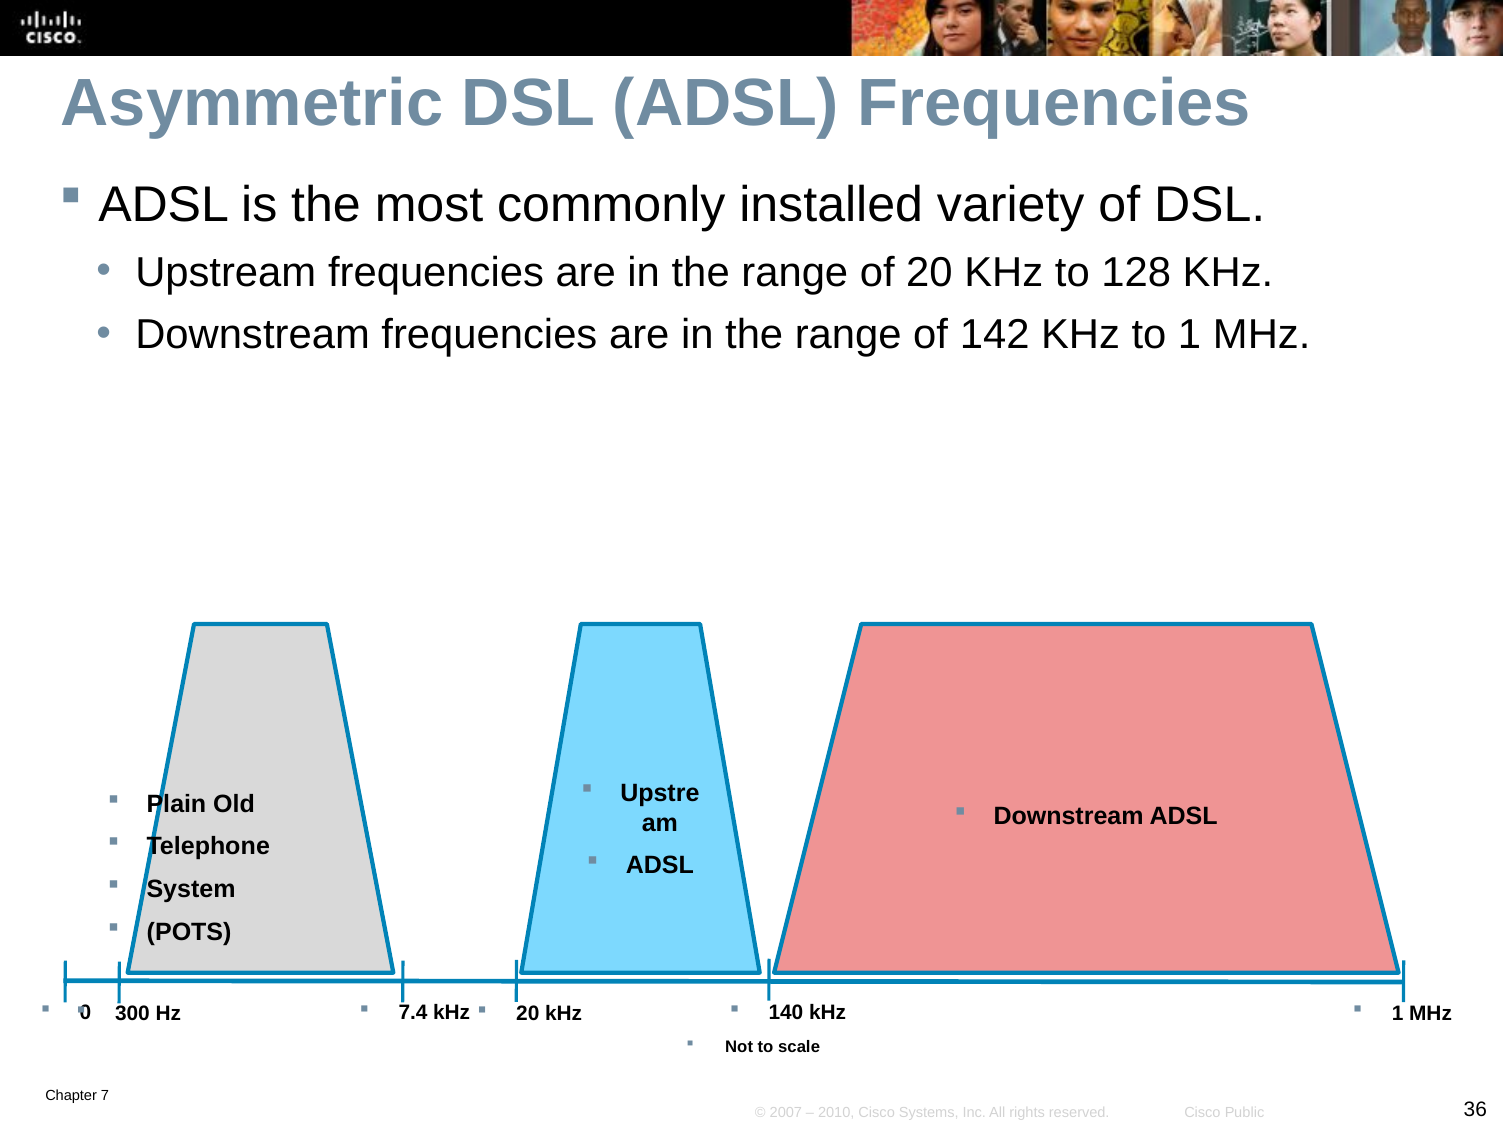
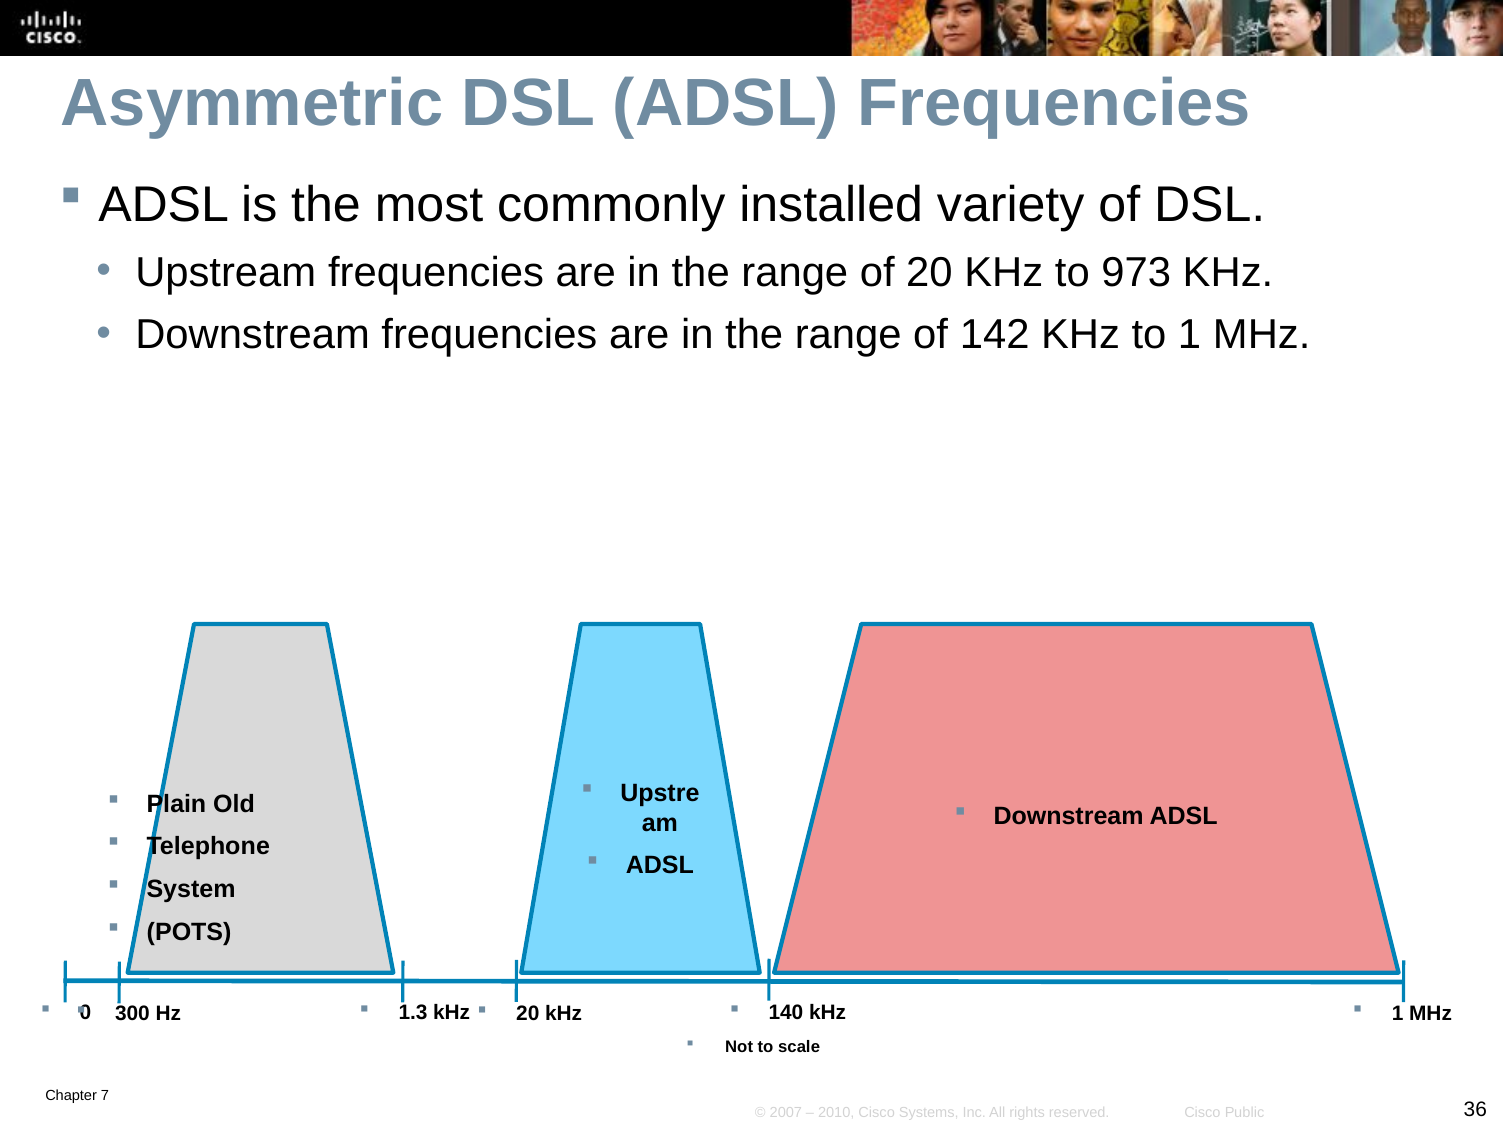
128: 128 -> 973
7.4: 7.4 -> 1.3
